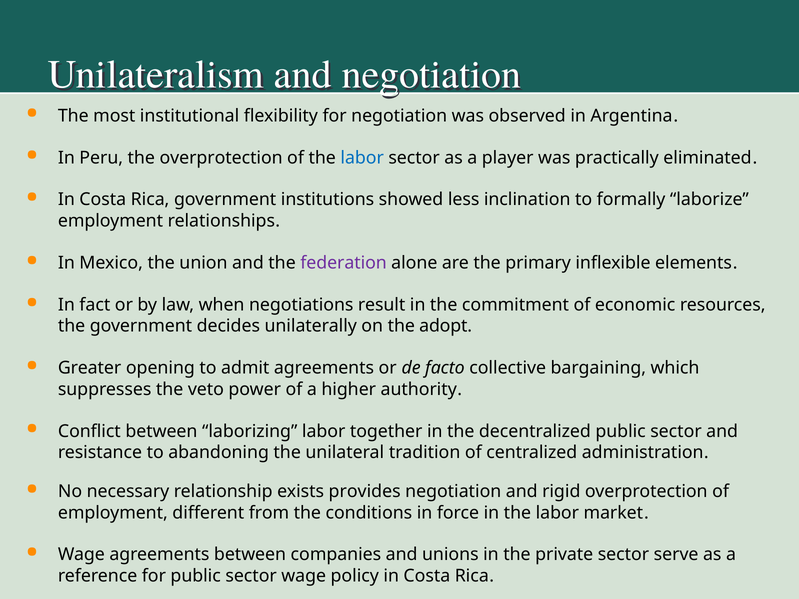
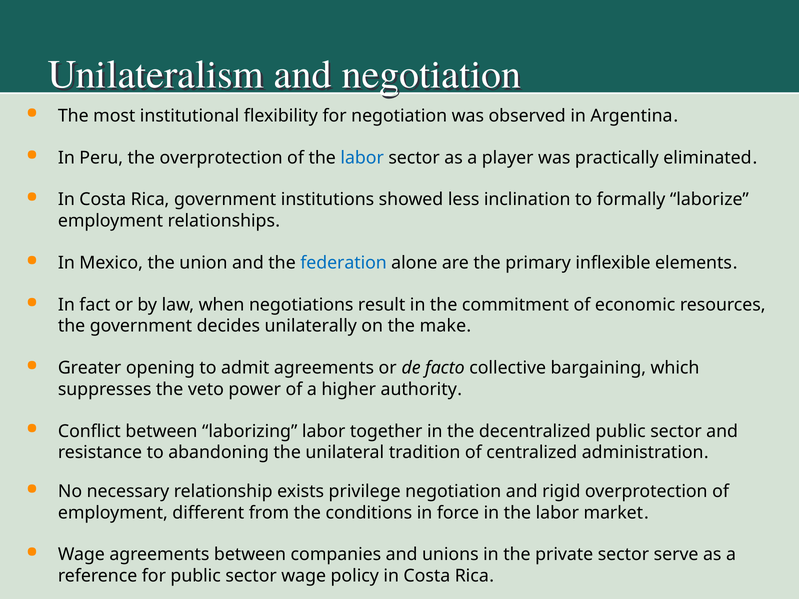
federation colour: purple -> blue
adopt: adopt -> make
provides: provides -> privilege
